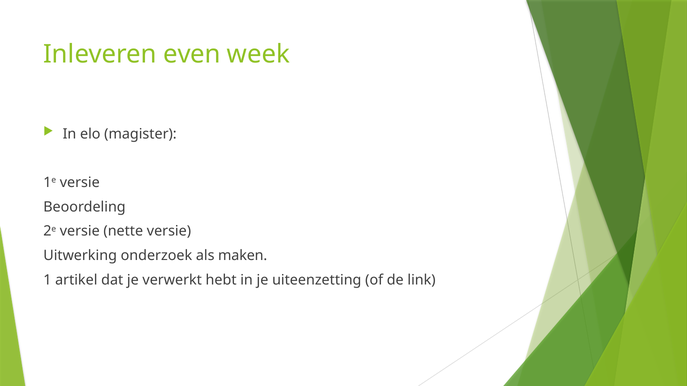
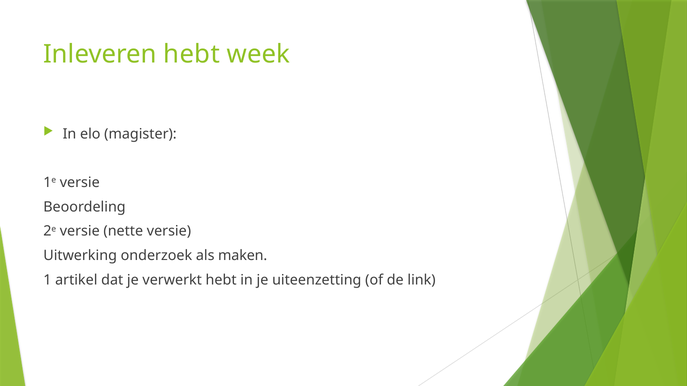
Inleveren even: even -> hebt
